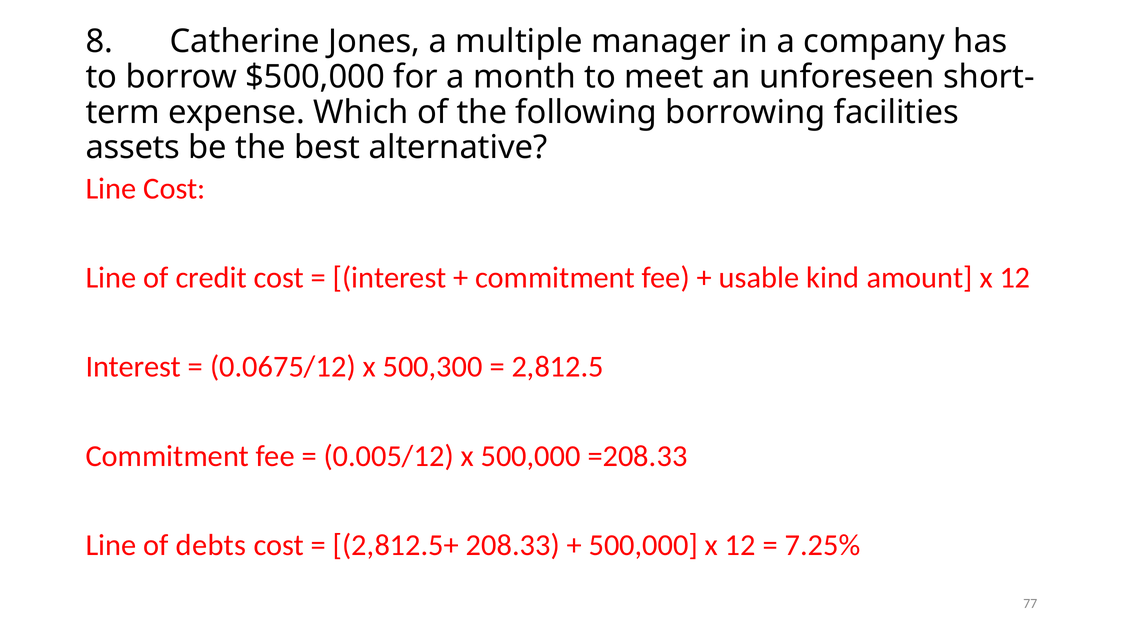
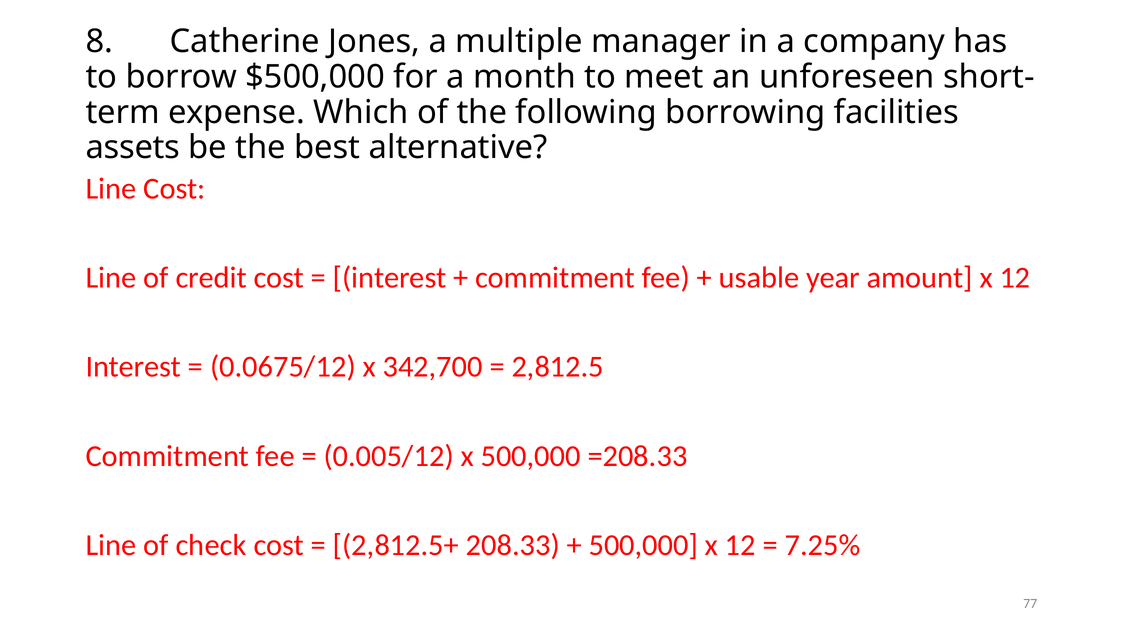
kind: kind -> year
500,300: 500,300 -> 342,700
debts: debts -> check
